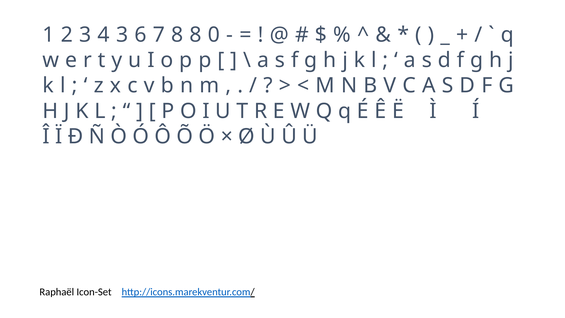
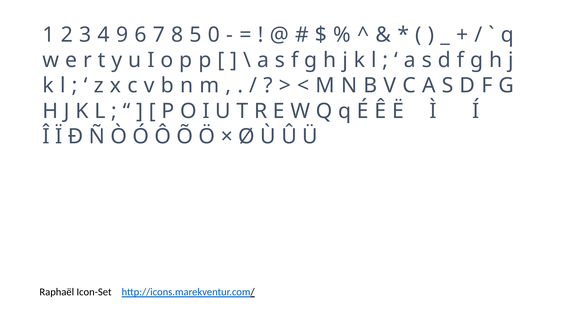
4 3: 3 -> 9
8 8: 8 -> 5
